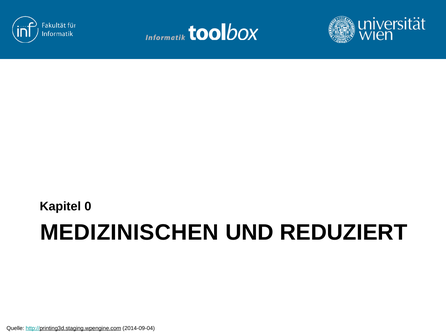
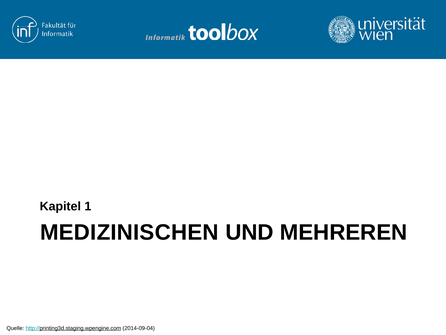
0: 0 -> 1
REDUZIERT: REDUZIERT -> MEHREREN
